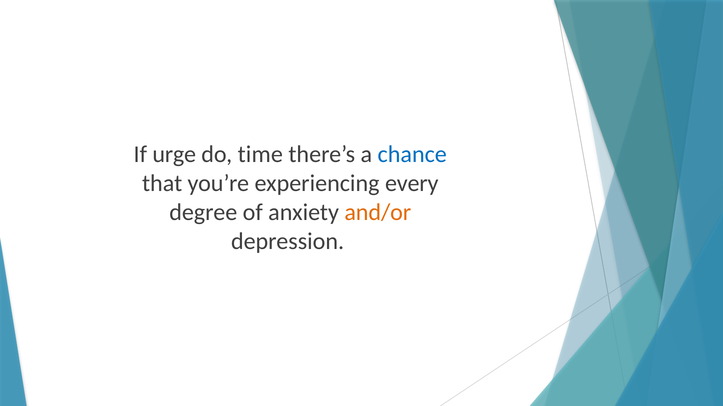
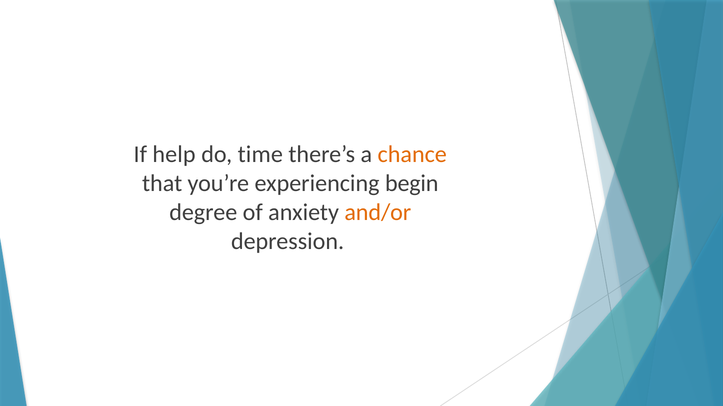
urge: urge -> help
chance colour: blue -> orange
every: every -> begin
